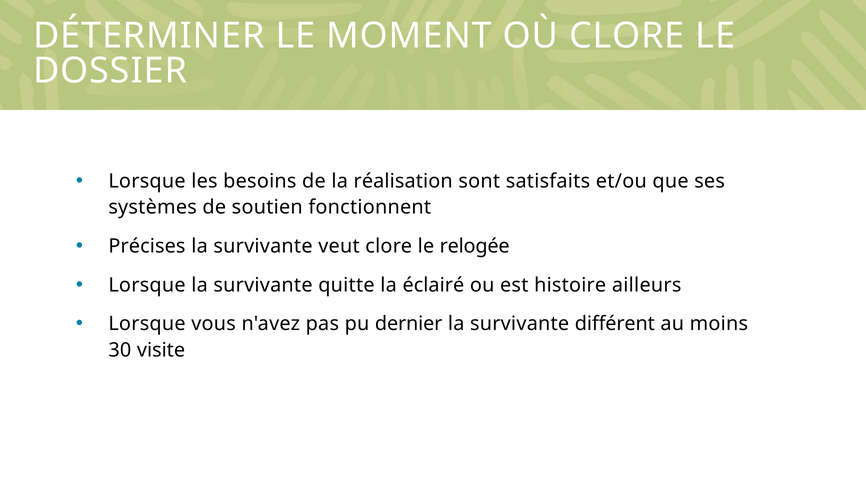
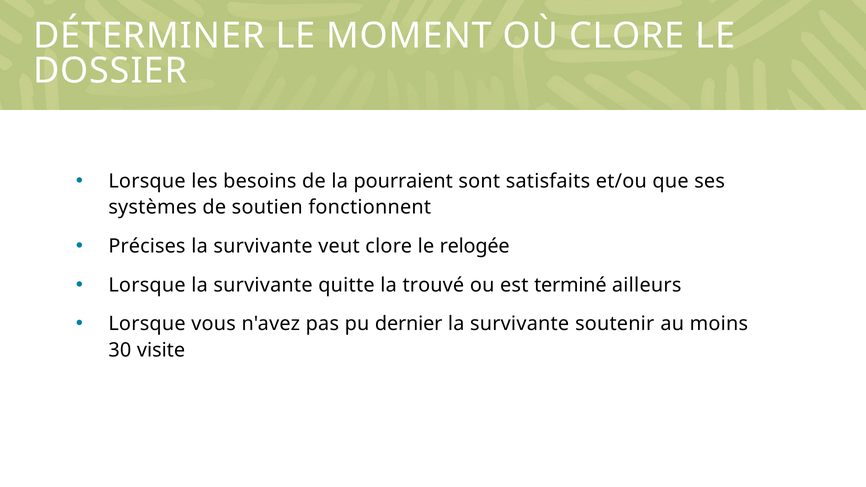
réalisation: réalisation -> pourraient
éclairé: éclairé -> trouvé
histoire: histoire -> terminé
différent: différent -> soutenir
